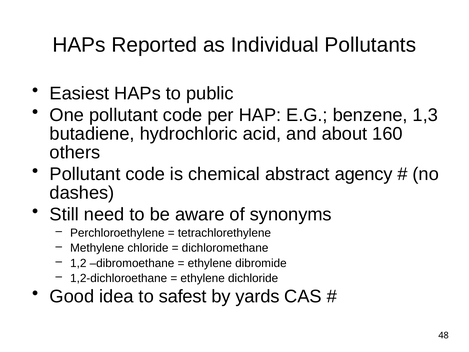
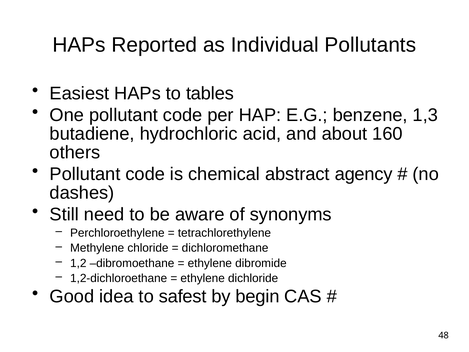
public: public -> tables
yards: yards -> begin
